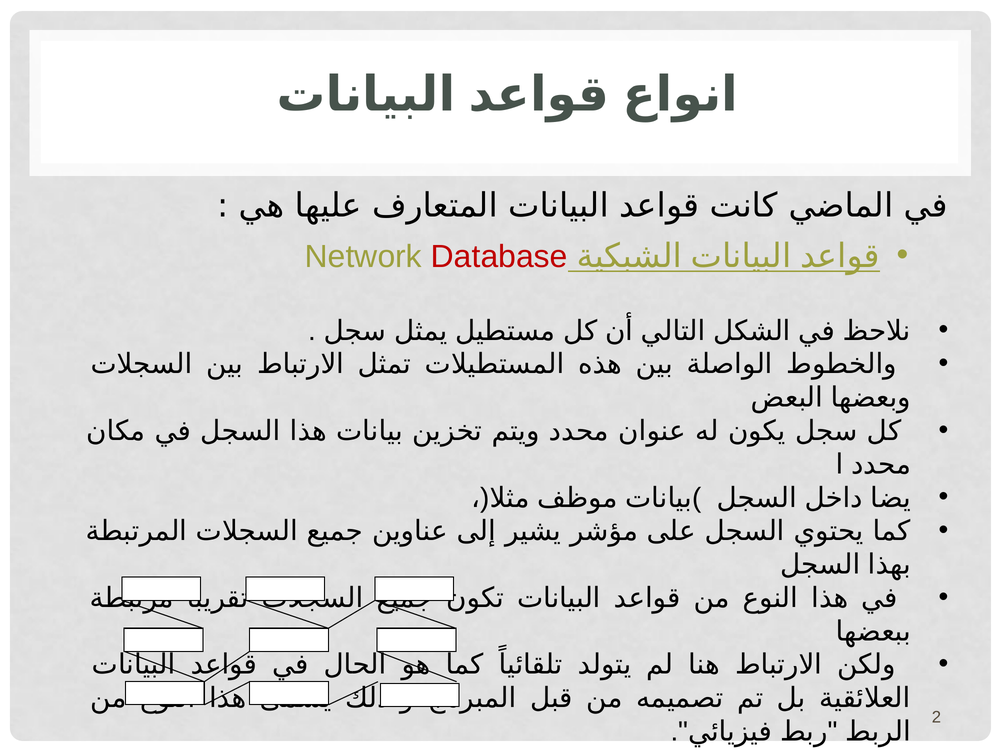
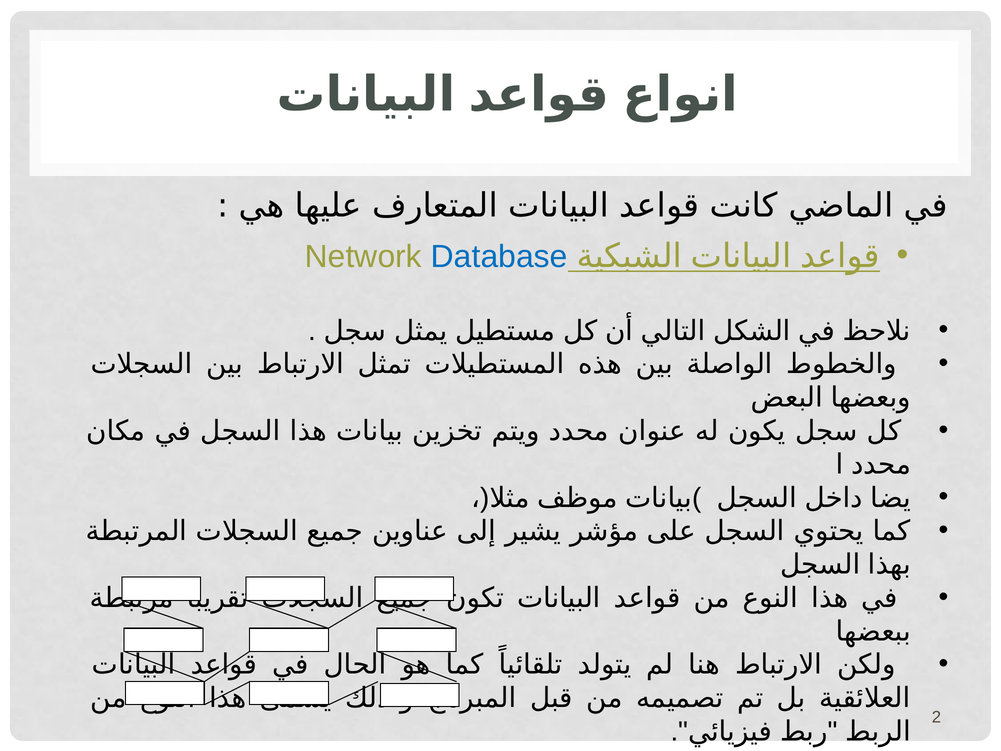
Database colour: red -> blue
